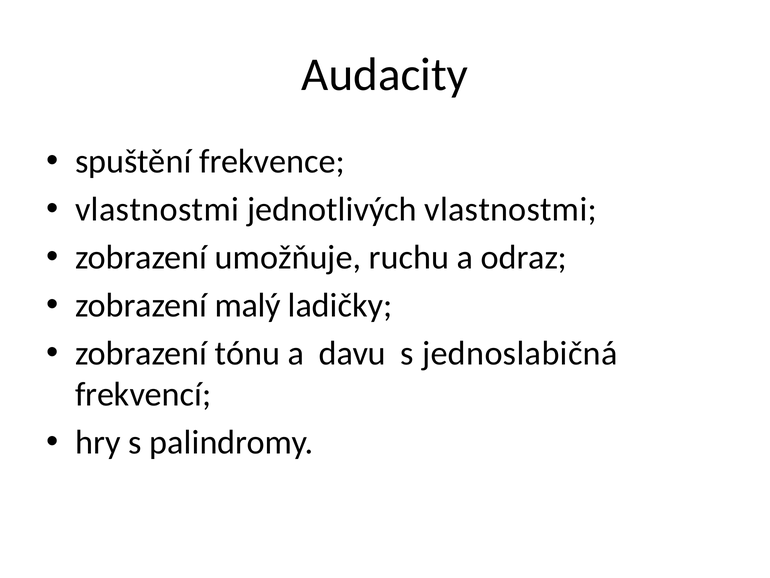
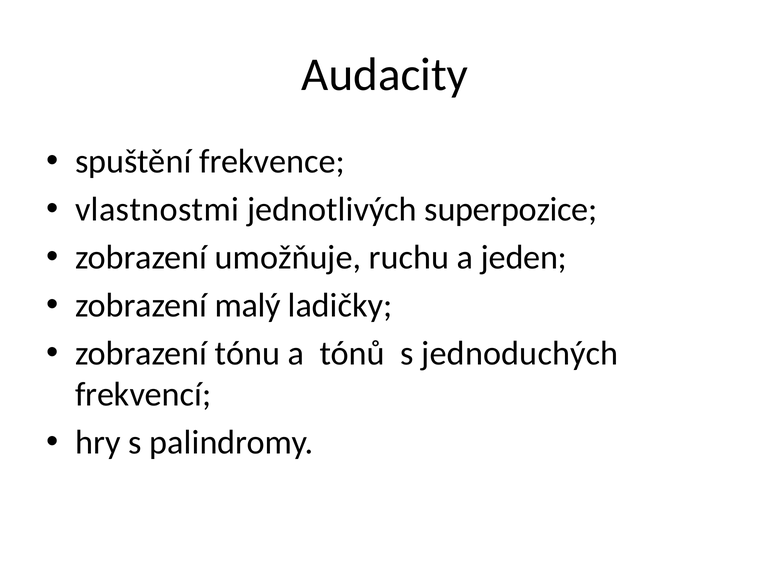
jednotlivých vlastnostmi: vlastnostmi -> superpozice
odraz: odraz -> jeden
davu: davu -> tónů
jednoslabičná: jednoslabičná -> jednoduchých
